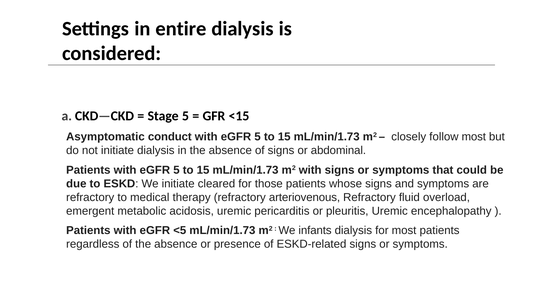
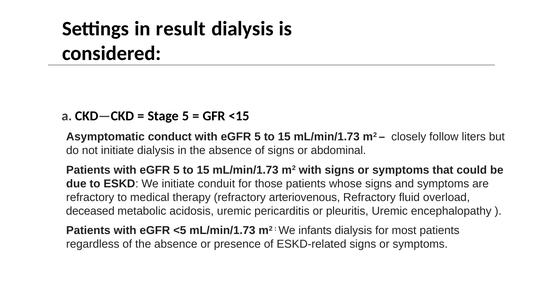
entire: entire -> result
follow most: most -> liters
cleared: cleared -> conduit
emergent: emergent -> deceased
